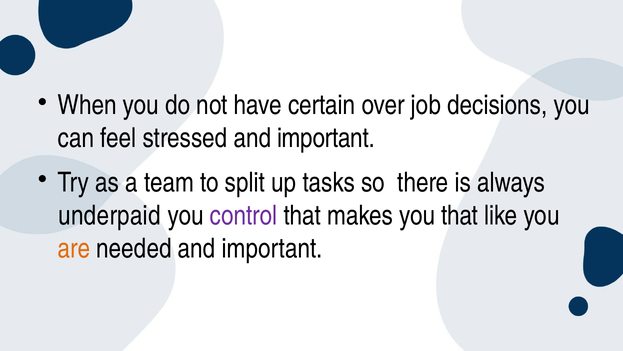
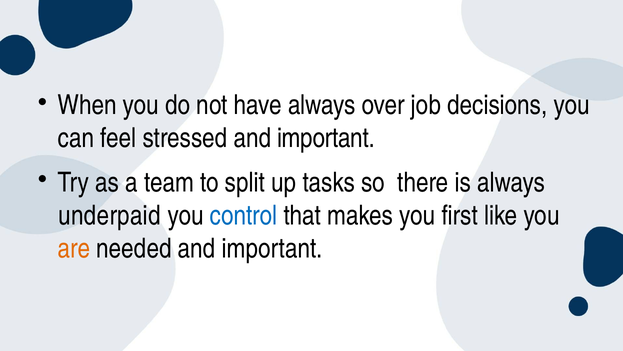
have certain: certain -> always
control colour: purple -> blue
you that: that -> first
